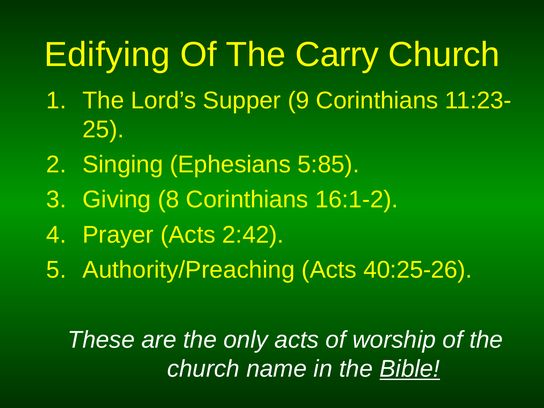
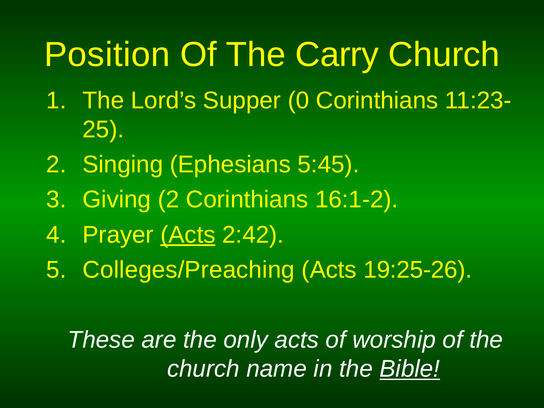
Edifying: Edifying -> Position
9: 9 -> 0
5:85: 5:85 -> 5:45
Giving 8: 8 -> 2
Acts at (188, 235) underline: none -> present
Authority/Preaching: Authority/Preaching -> Colleges/Preaching
40:25-26: 40:25-26 -> 19:25-26
